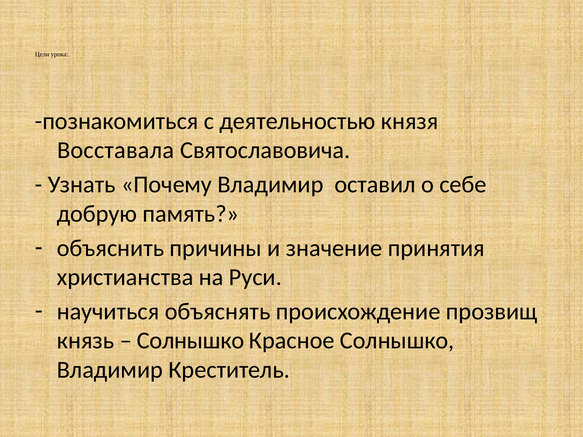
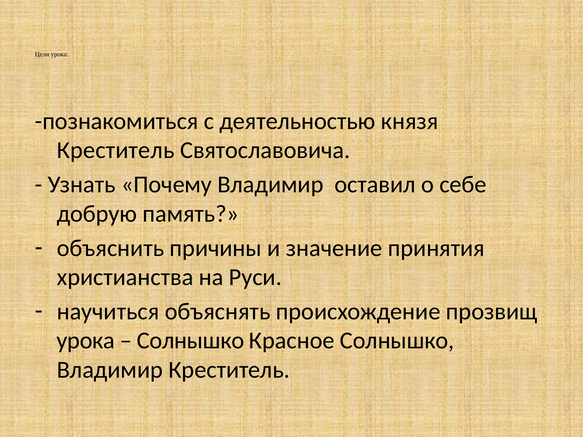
Восставала at (116, 150): Восставала -> Креститель
князь at (86, 341): князь -> урока
